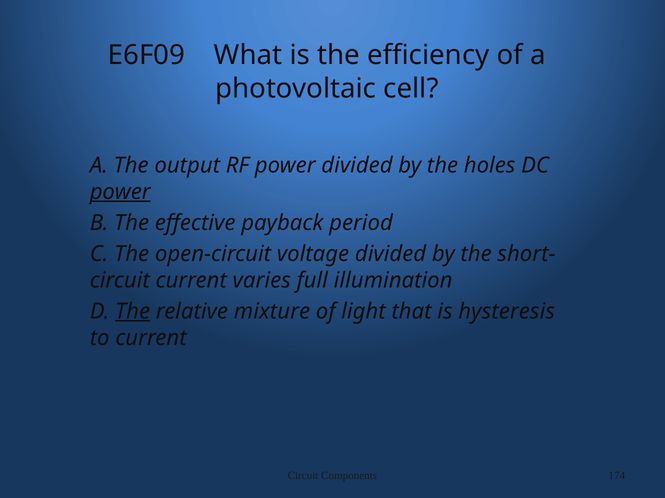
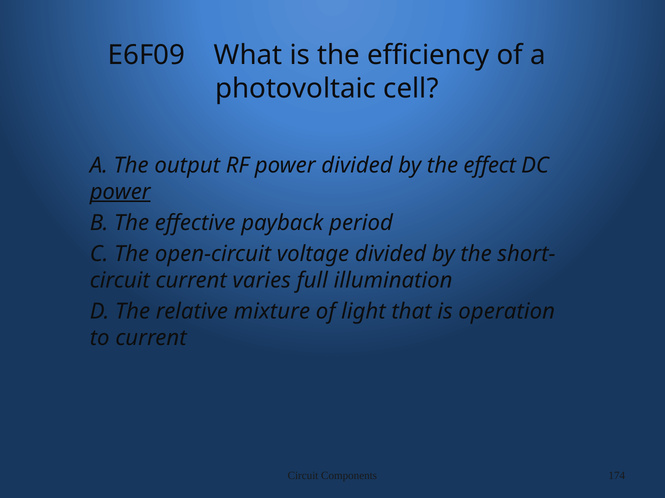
holes: holes -> effect
The at (133, 312) underline: present -> none
hysteresis: hysteresis -> operation
